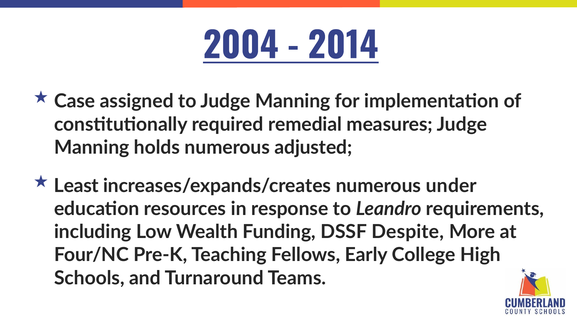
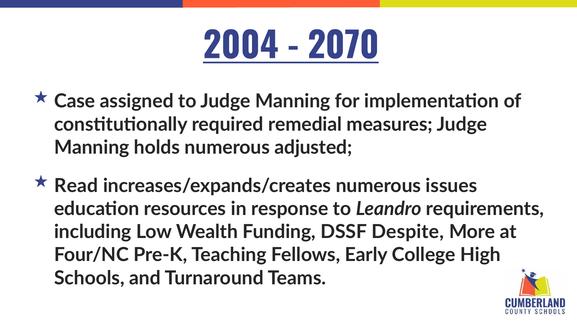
2014: 2014 -> 2070
Least: Least -> Read
under: under -> issues
